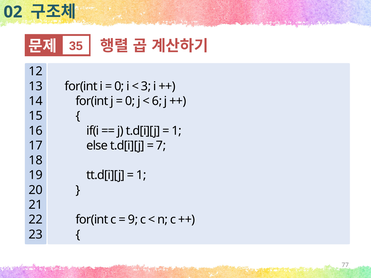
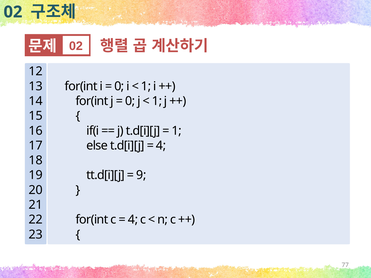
35 at (76, 46): 35 -> 02
3 at (146, 86): 3 -> 1
6 at (157, 101): 6 -> 1
7 at (161, 146): 7 -> 4
1 at (141, 175): 1 -> 9
9 at (133, 220): 9 -> 4
